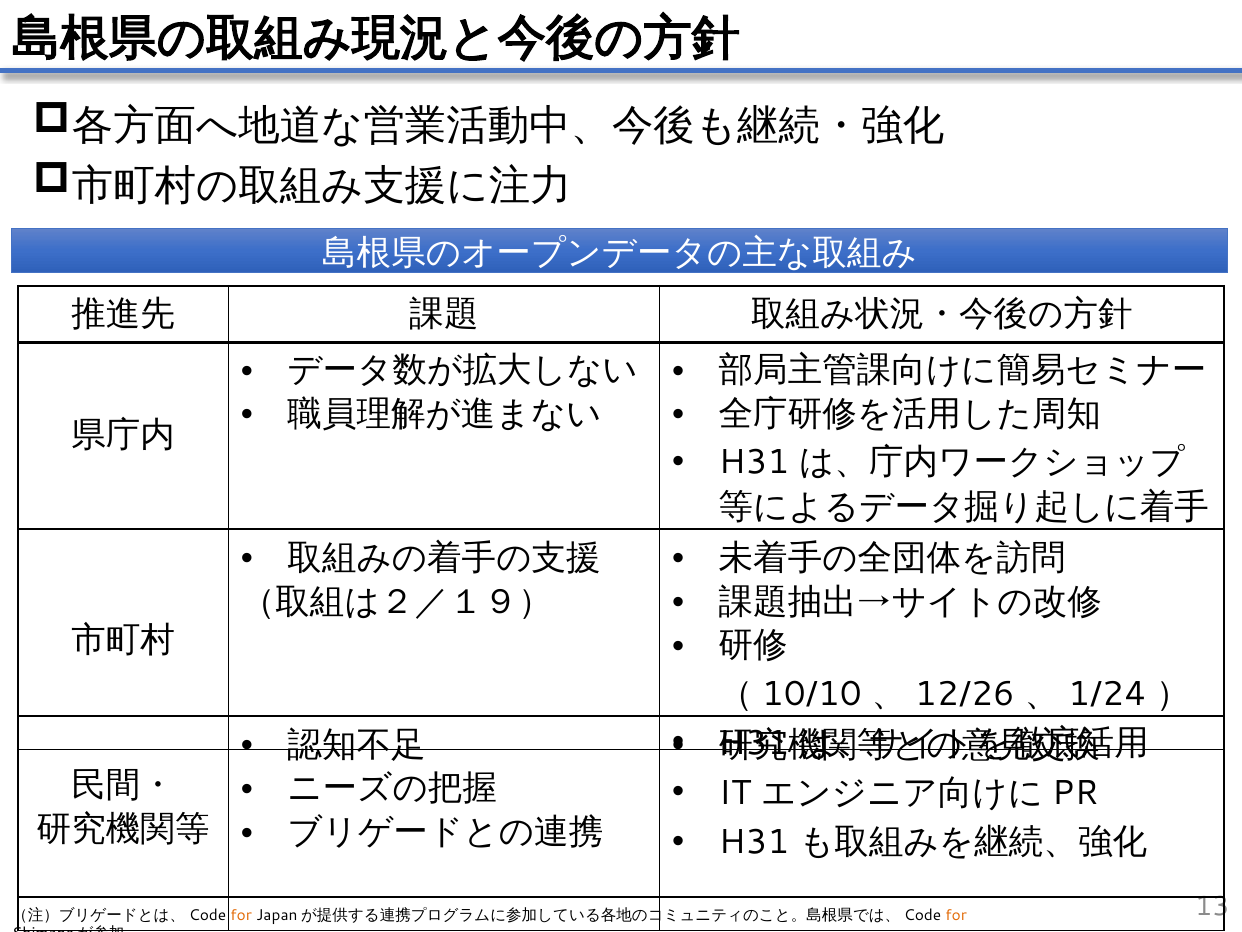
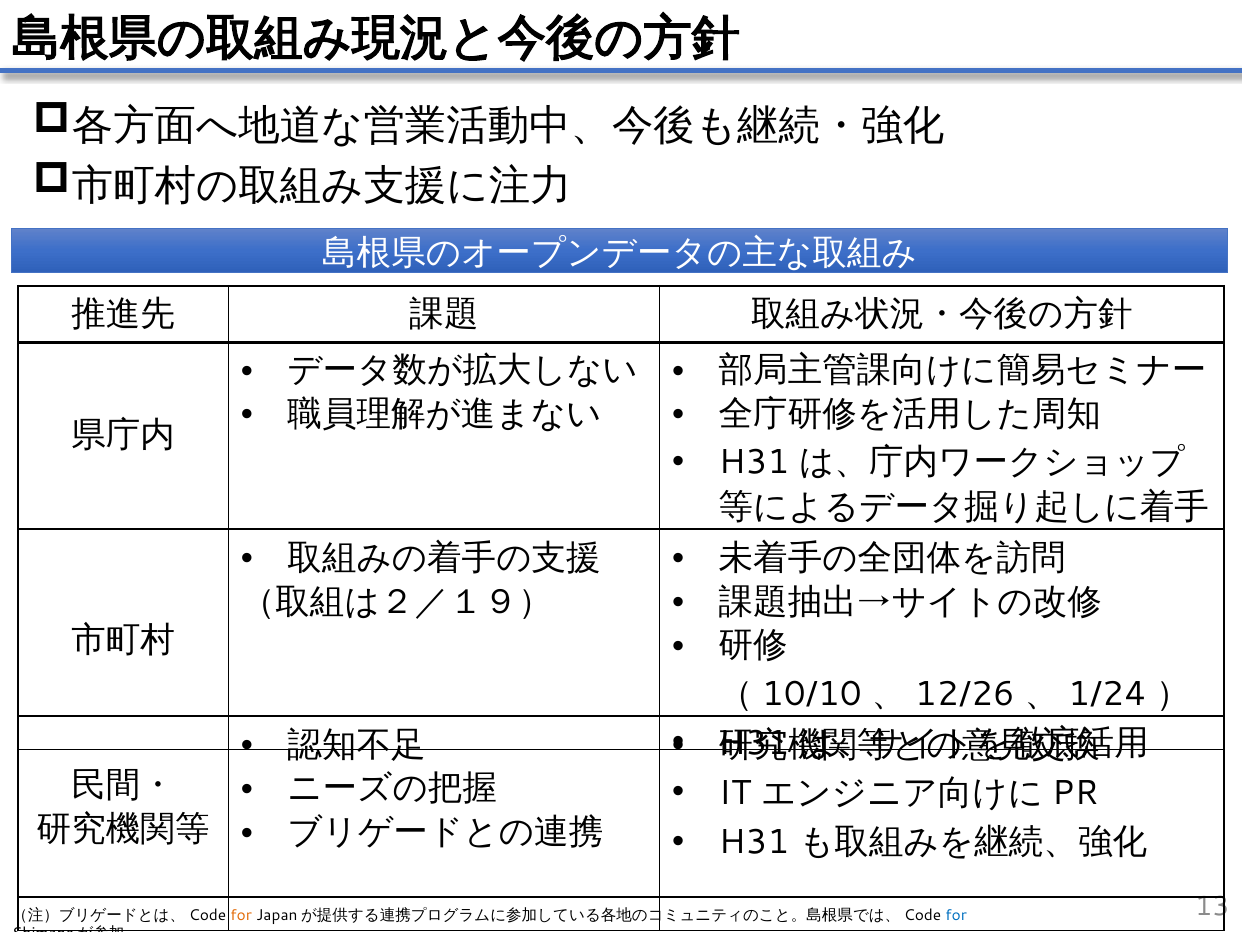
for at (956, 915) colour: orange -> blue
